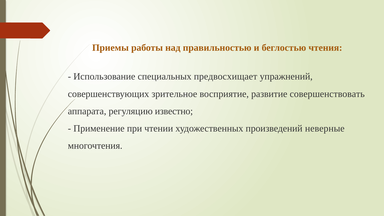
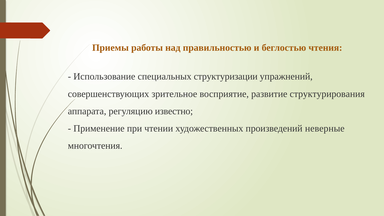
предвосхищает: предвосхищает -> структуризации
совершенствовать: совершенствовать -> структурирования
